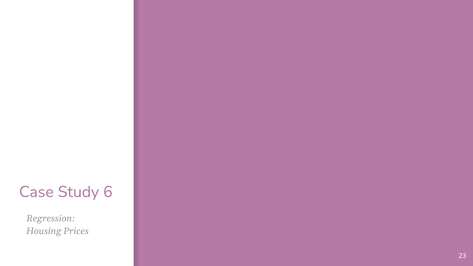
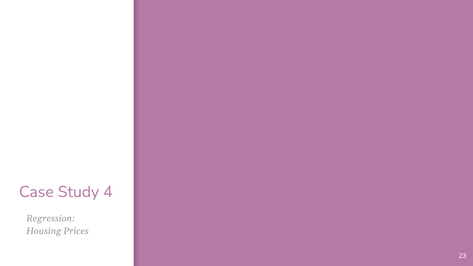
6: 6 -> 4
